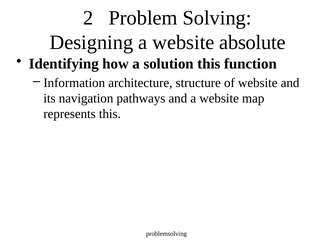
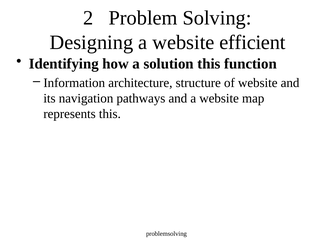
absolute: absolute -> efficient
